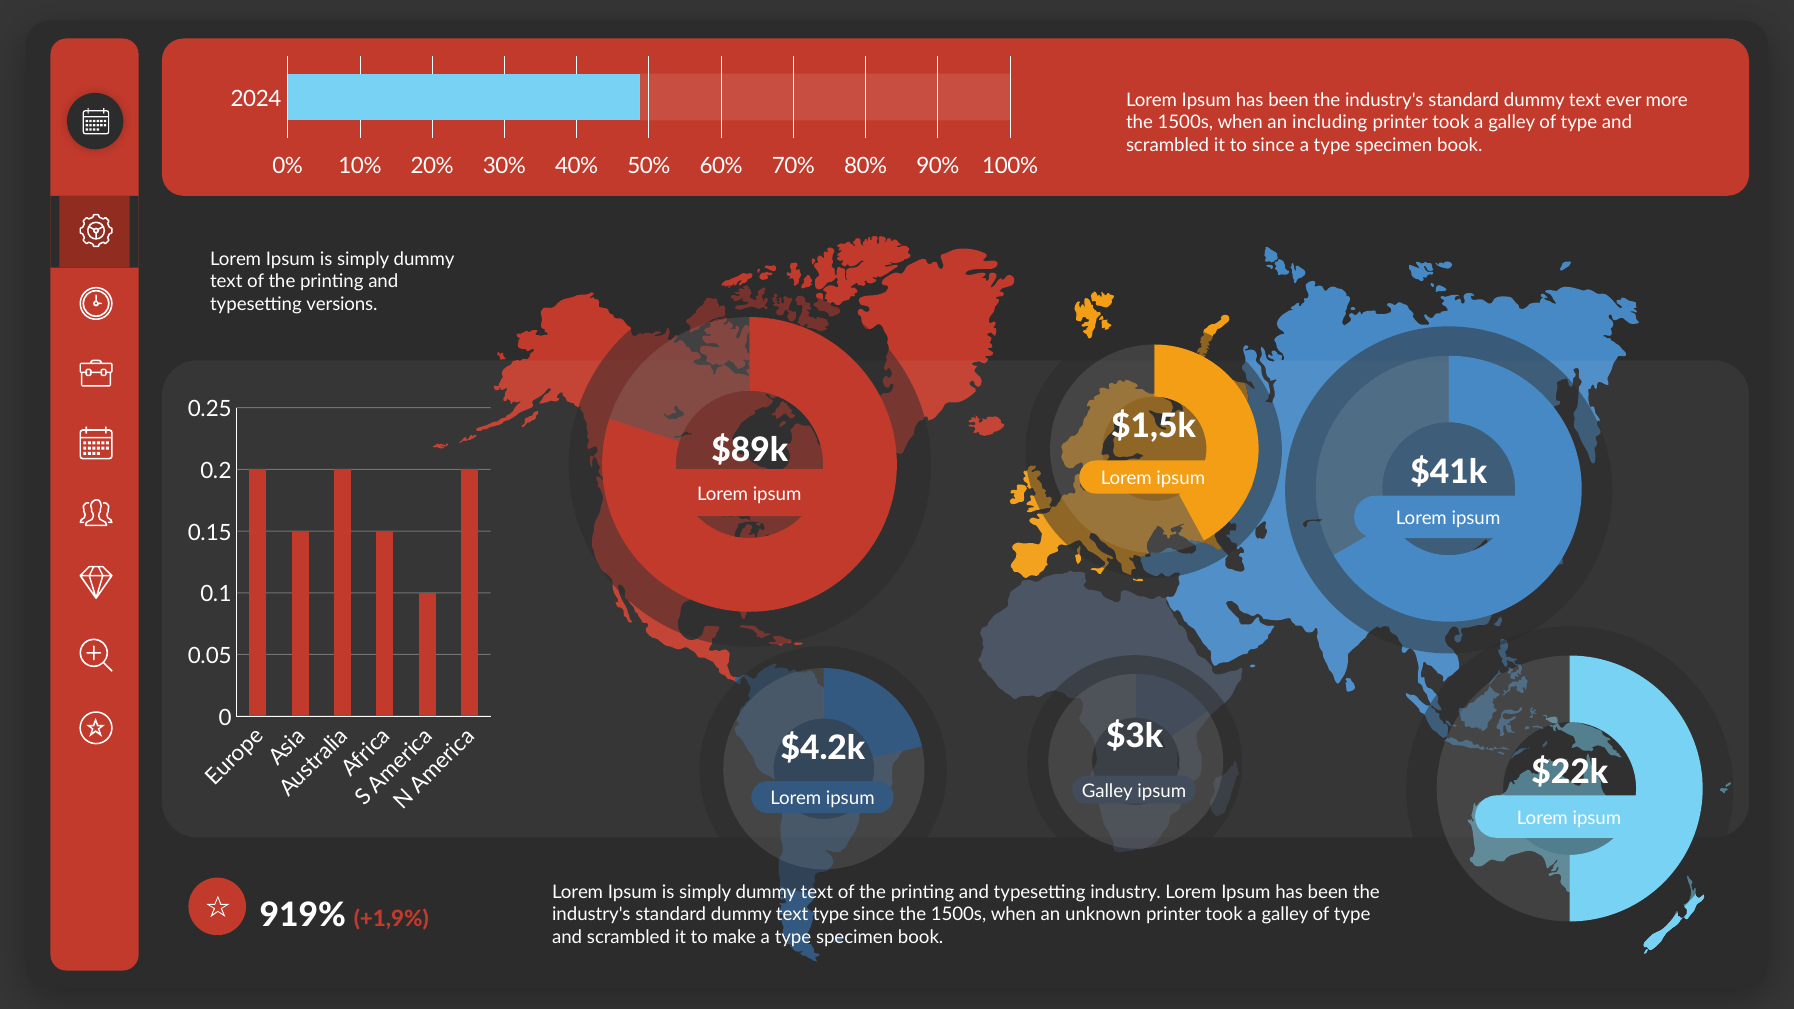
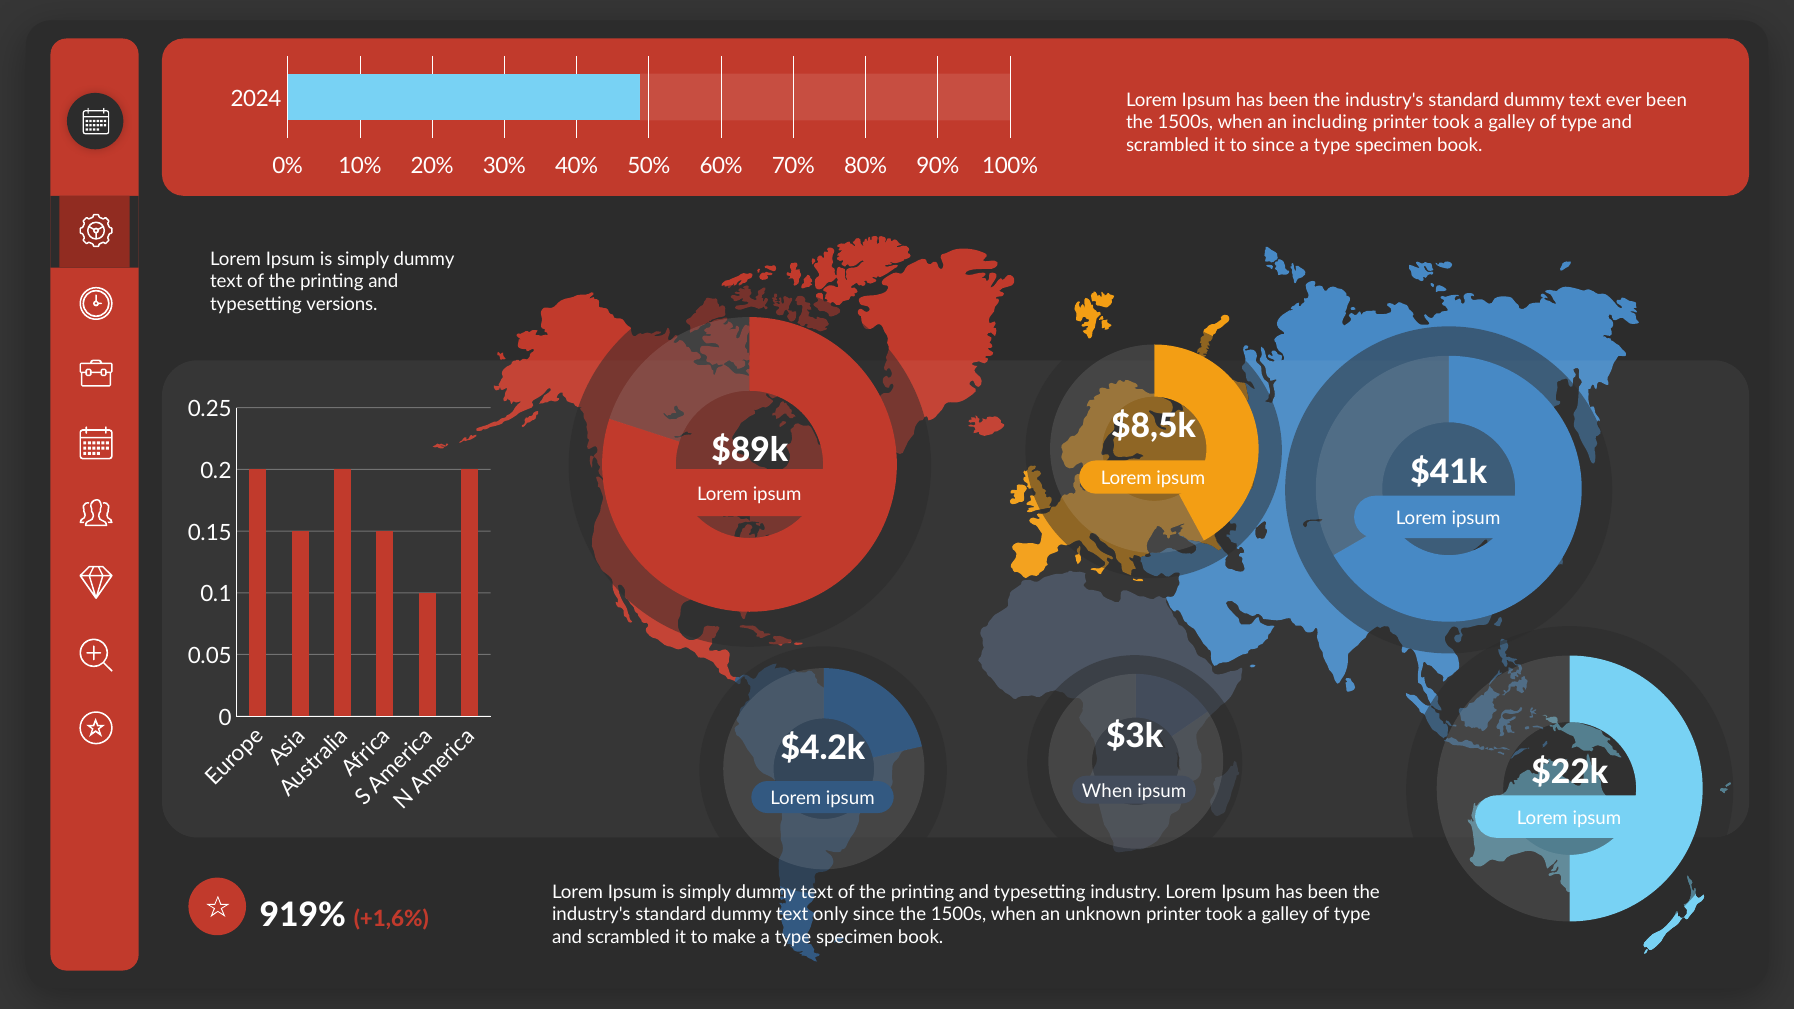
ever more: more -> been
$1,5k: $1,5k -> $8,5k
Galley at (1107, 791): Galley -> When
+1,9%: +1,9% -> +1,6%
text type: type -> only
